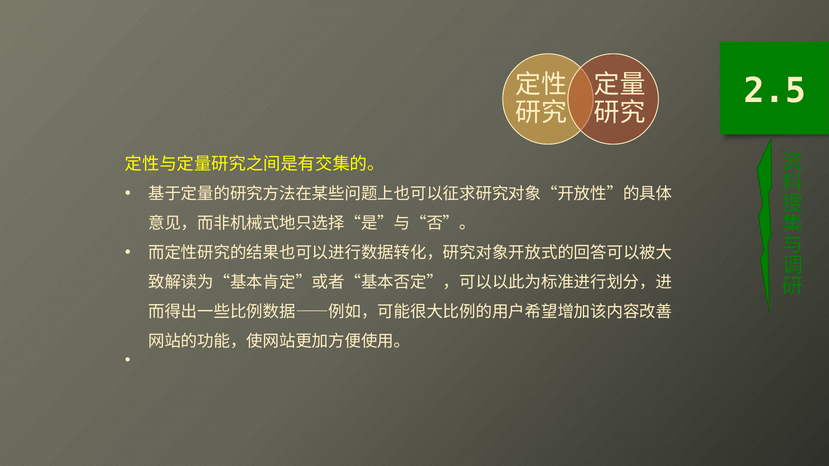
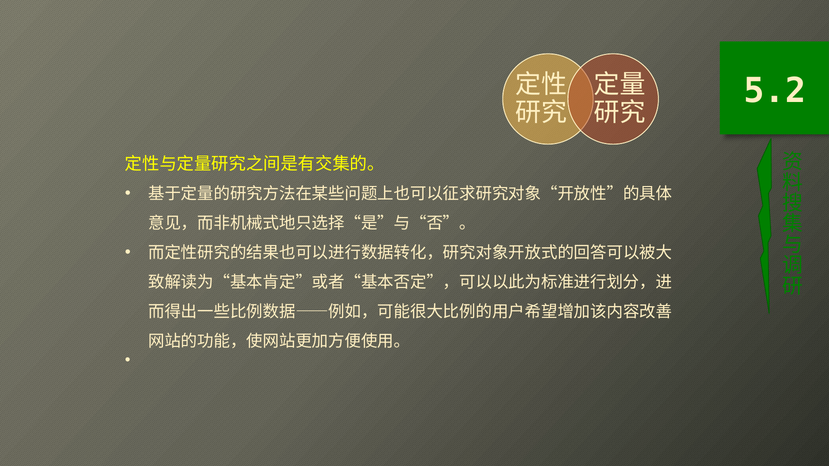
2.5: 2.5 -> 5.2
